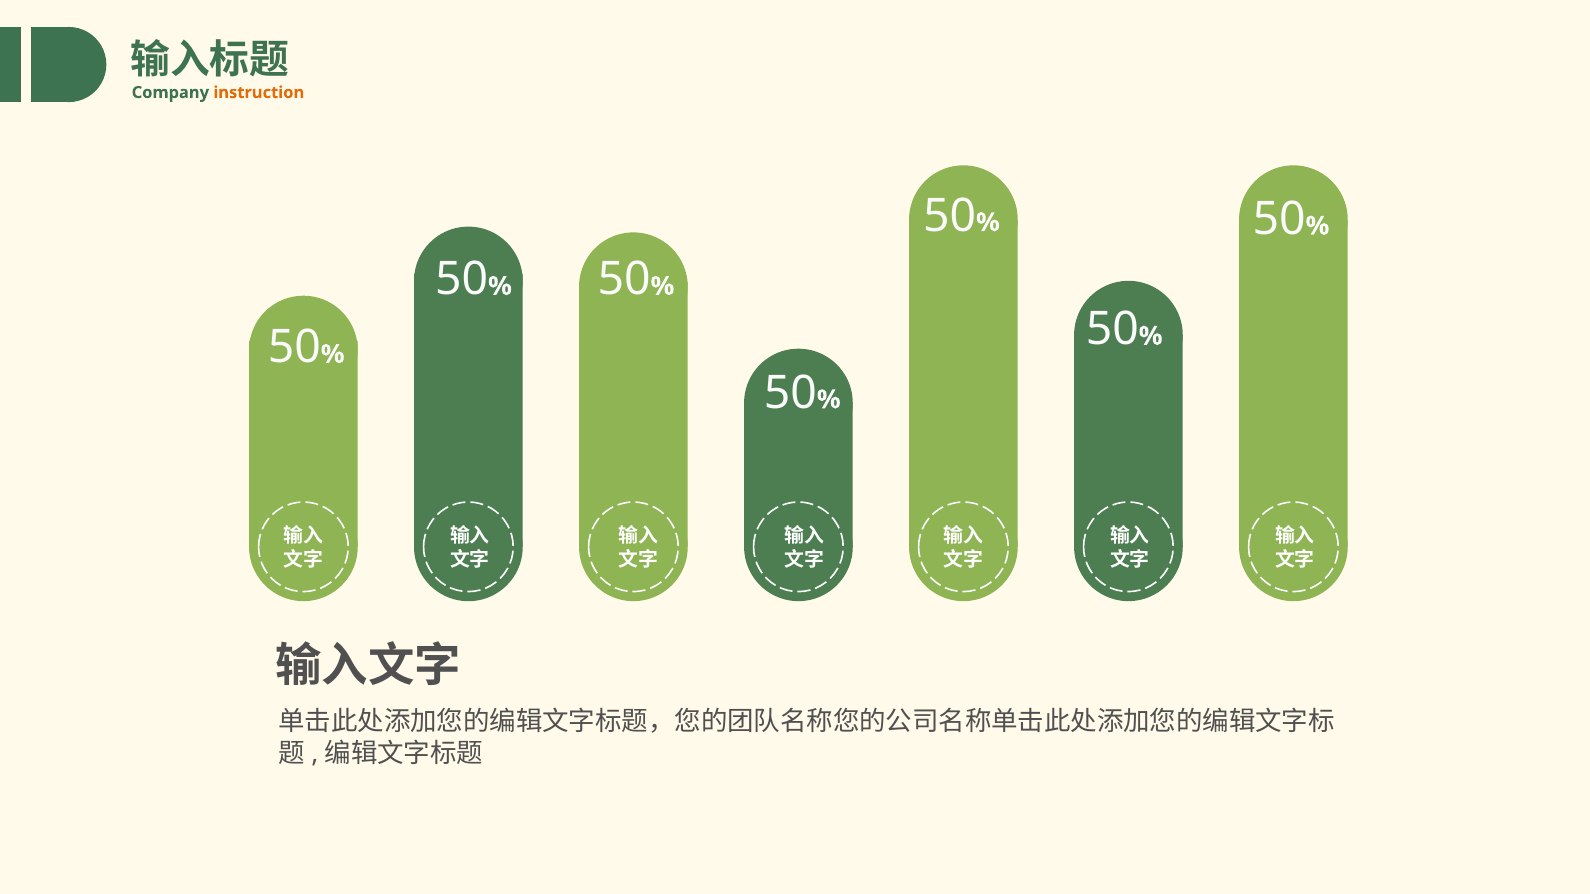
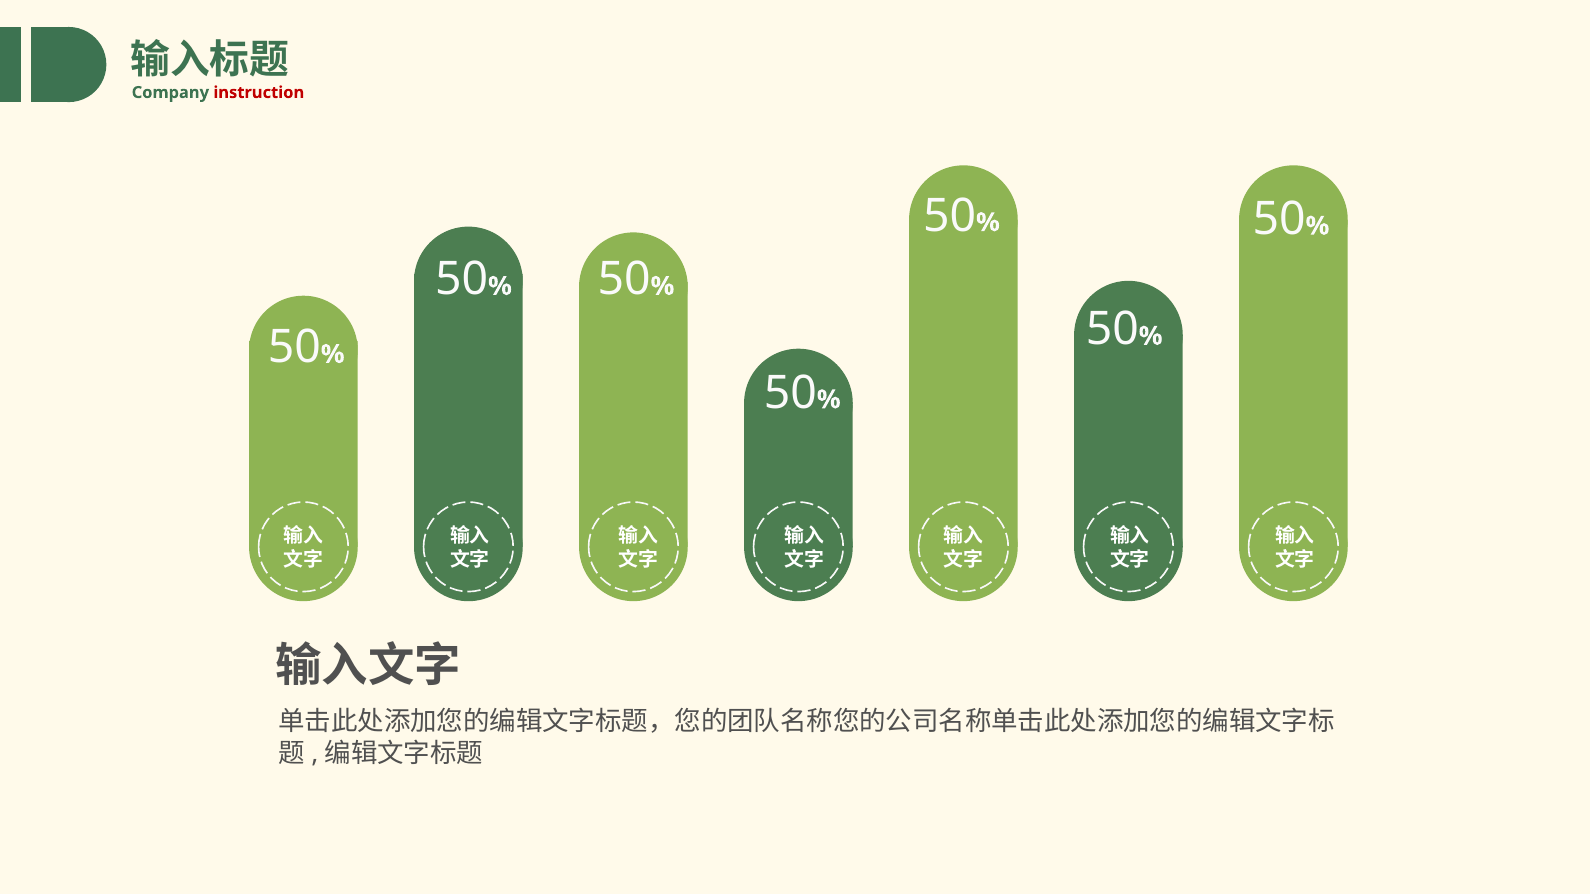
instruction colour: orange -> red
